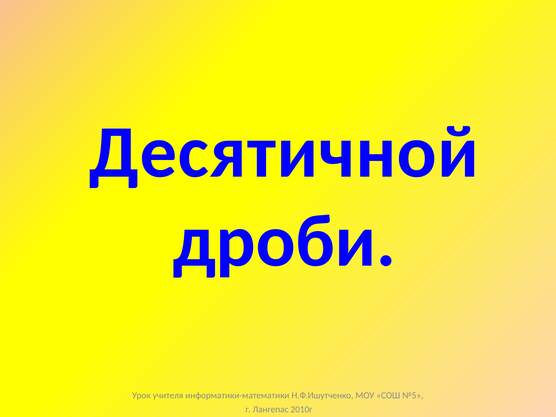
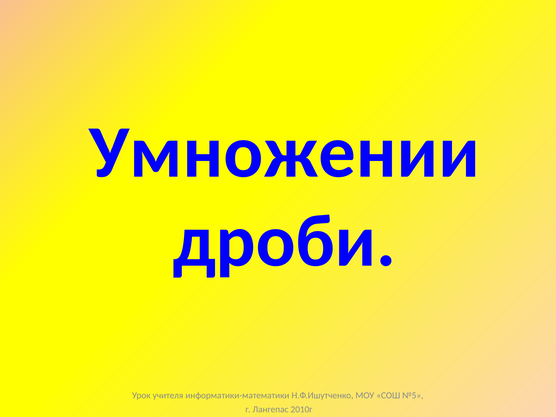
Десятичной: Десятичной -> Умножении
